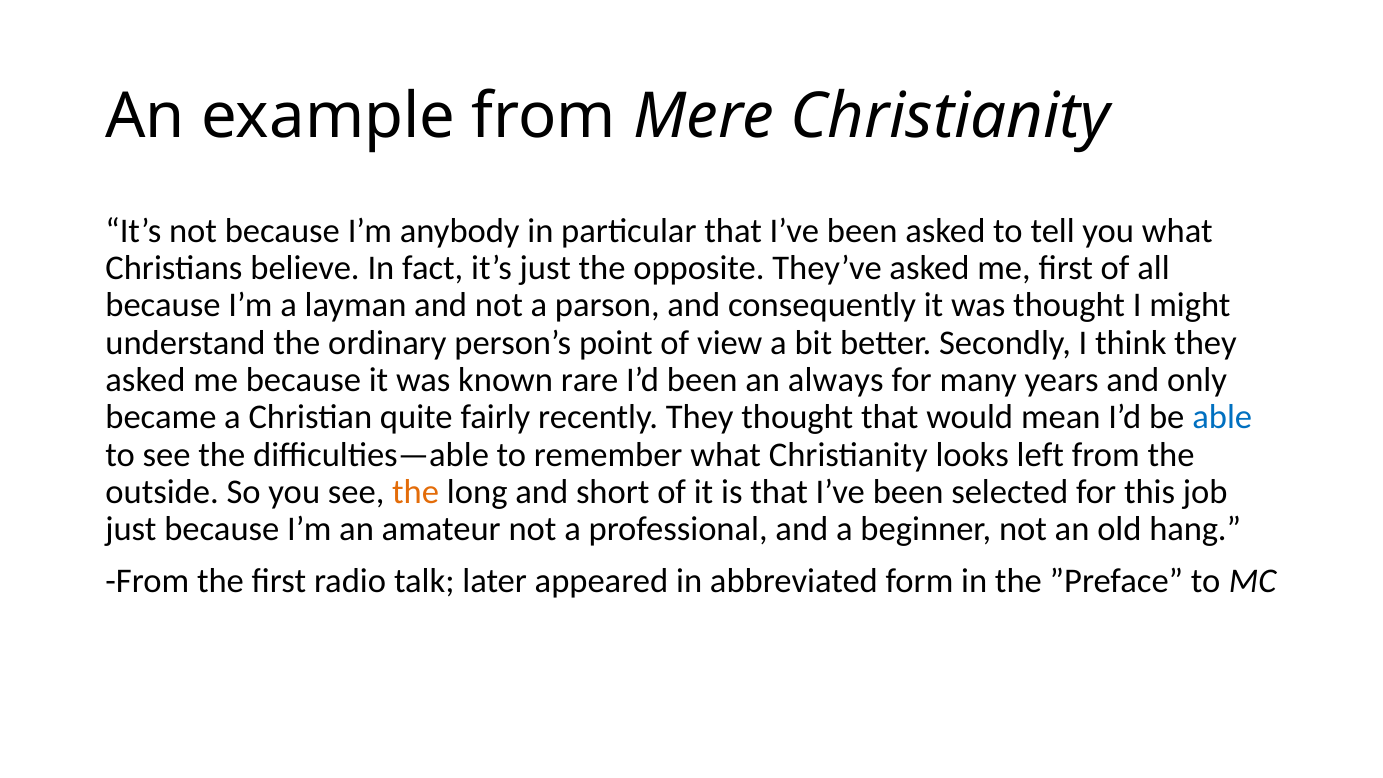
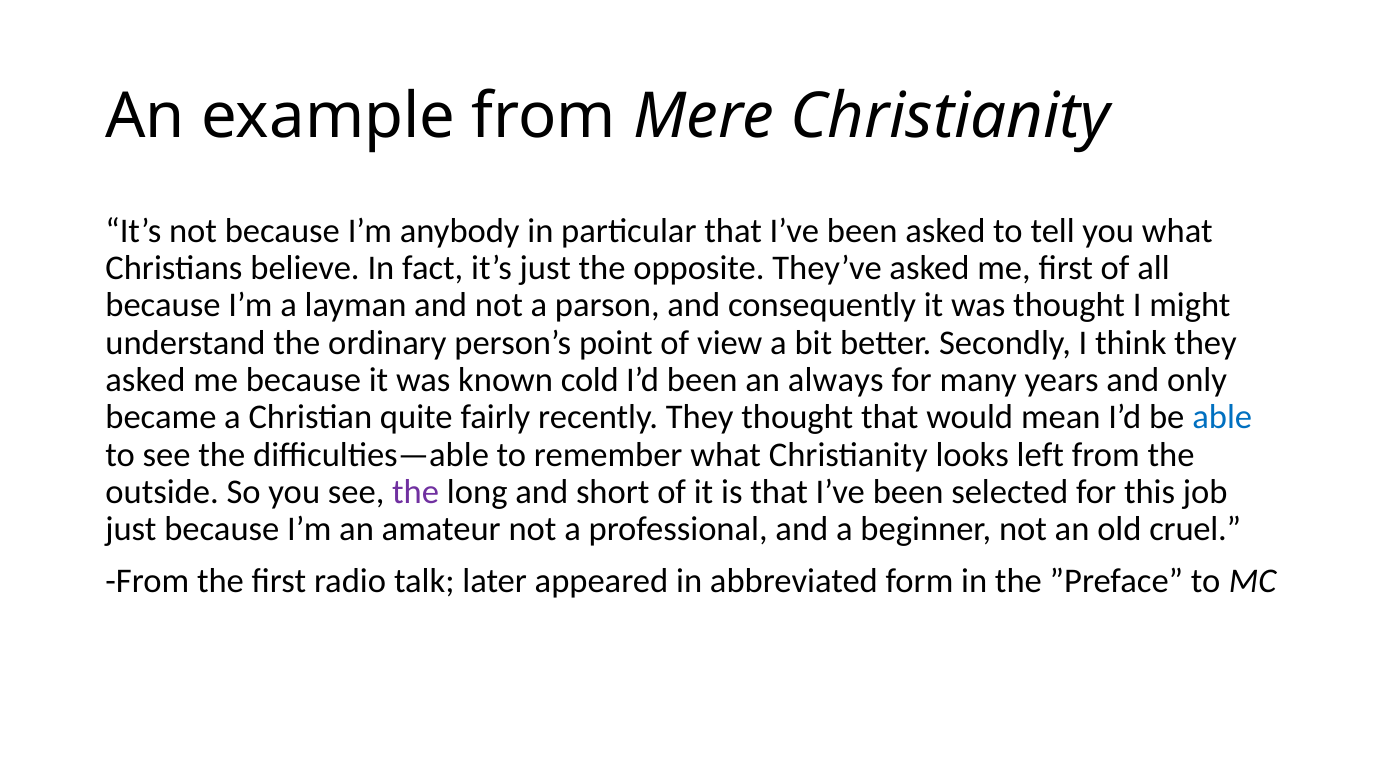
rare: rare -> cold
the at (416, 492) colour: orange -> purple
hang: hang -> cruel
